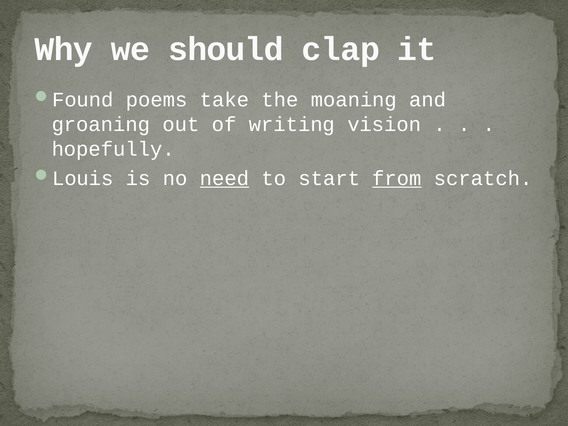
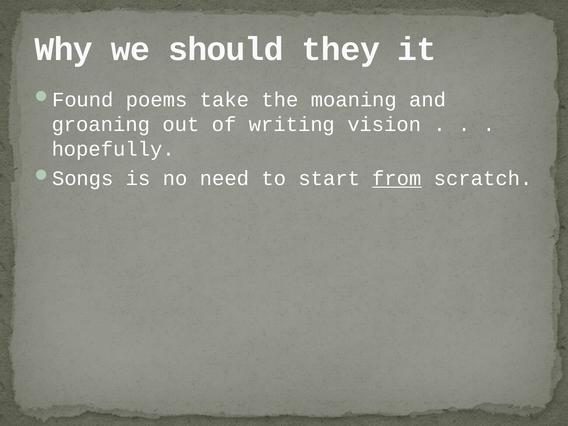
clap: clap -> they
Louis: Louis -> Songs
need underline: present -> none
